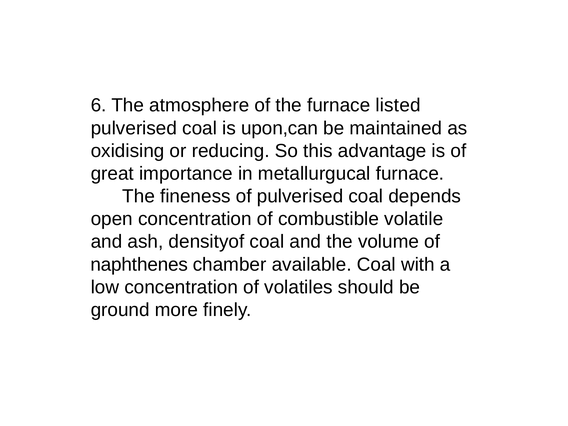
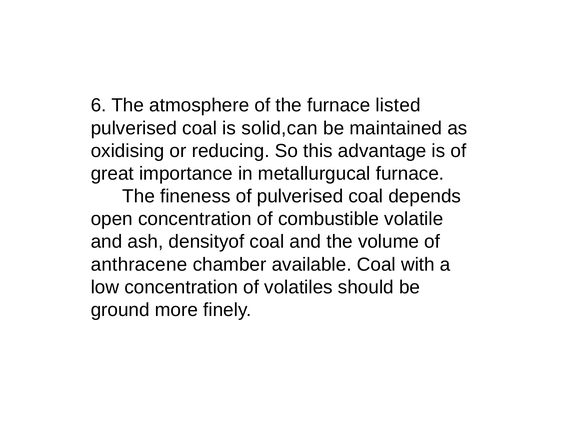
upon,can: upon,can -> solid,can
naphthenes: naphthenes -> anthracene
